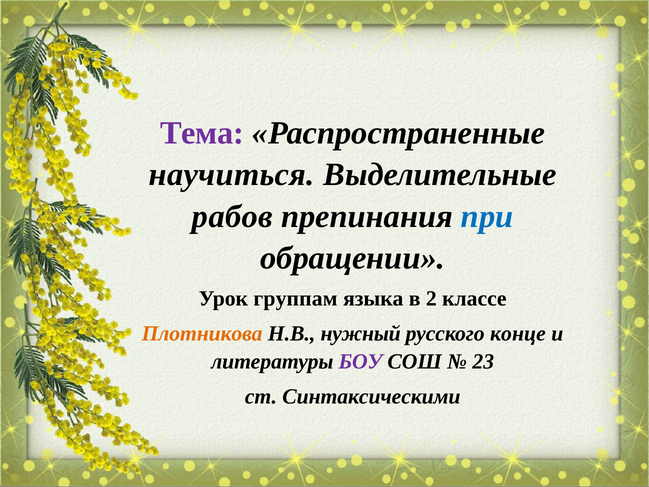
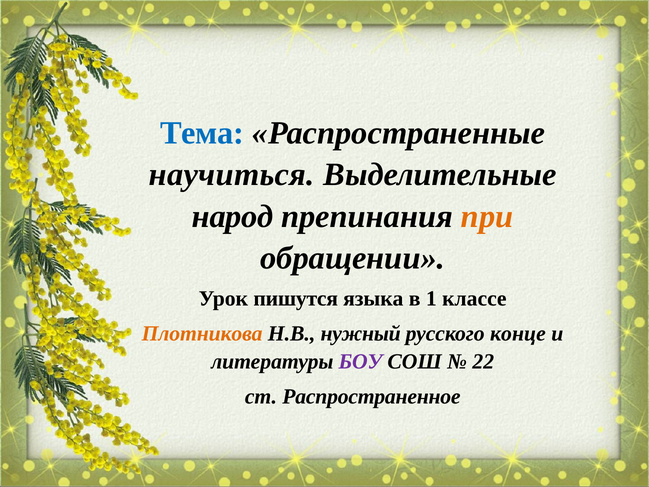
Тема colour: purple -> blue
рабов: рабов -> народ
при colour: blue -> orange
группам: группам -> пишутся
2: 2 -> 1
23: 23 -> 22
Синтаксическими: Синтаксическими -> Распространенное
